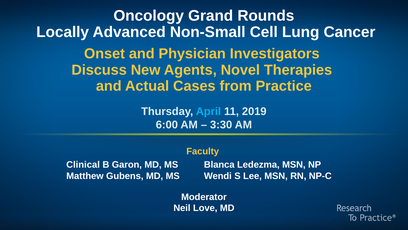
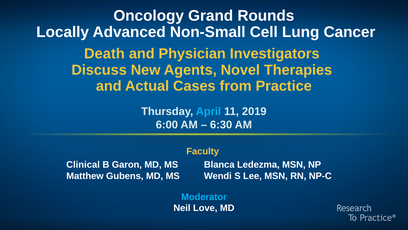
Onset: Onset -> Death
3:30: 3:30 -> 6:30
Moderator colour: white -> light blue
